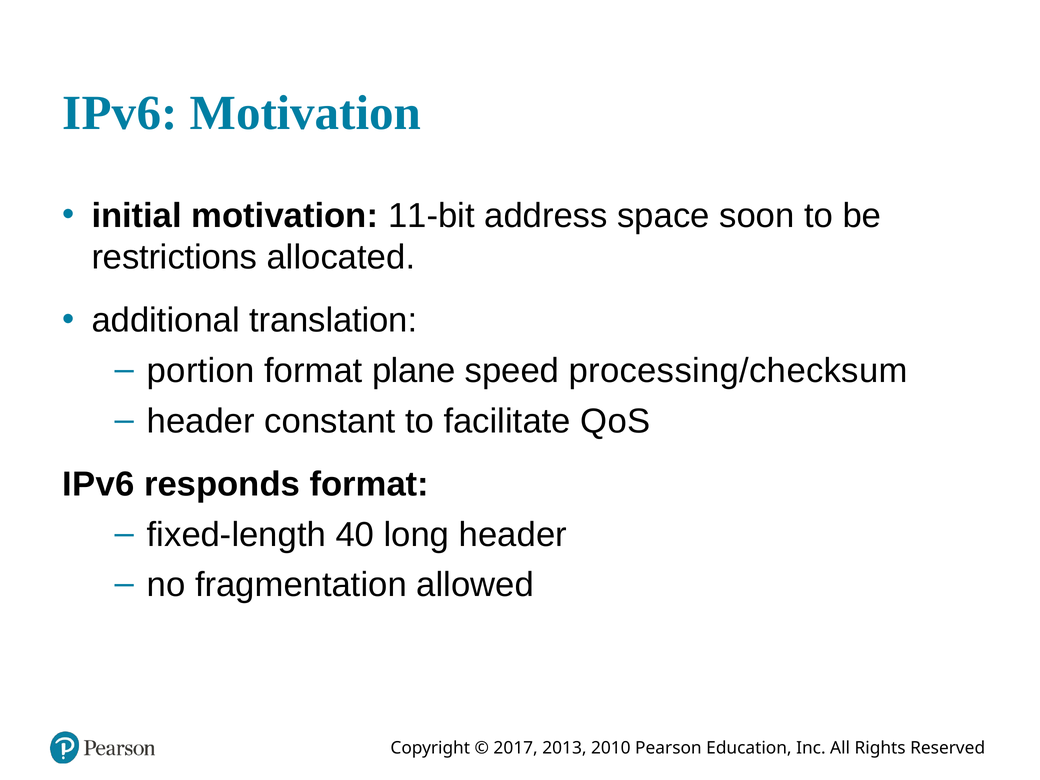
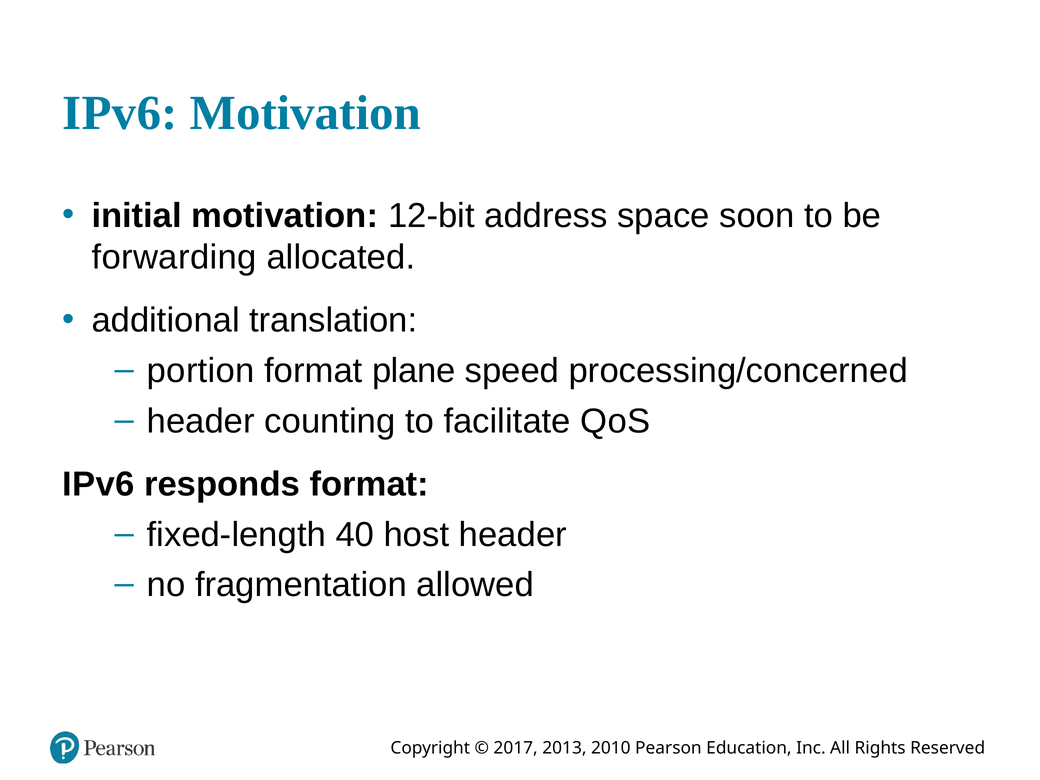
11-bit: 11-bit -> 12-bit
restrictions: restrictions -> forwarding
processing/checksum: processing/checksum -> processing/concerned
constant: constant -> counting
long: long -> host
